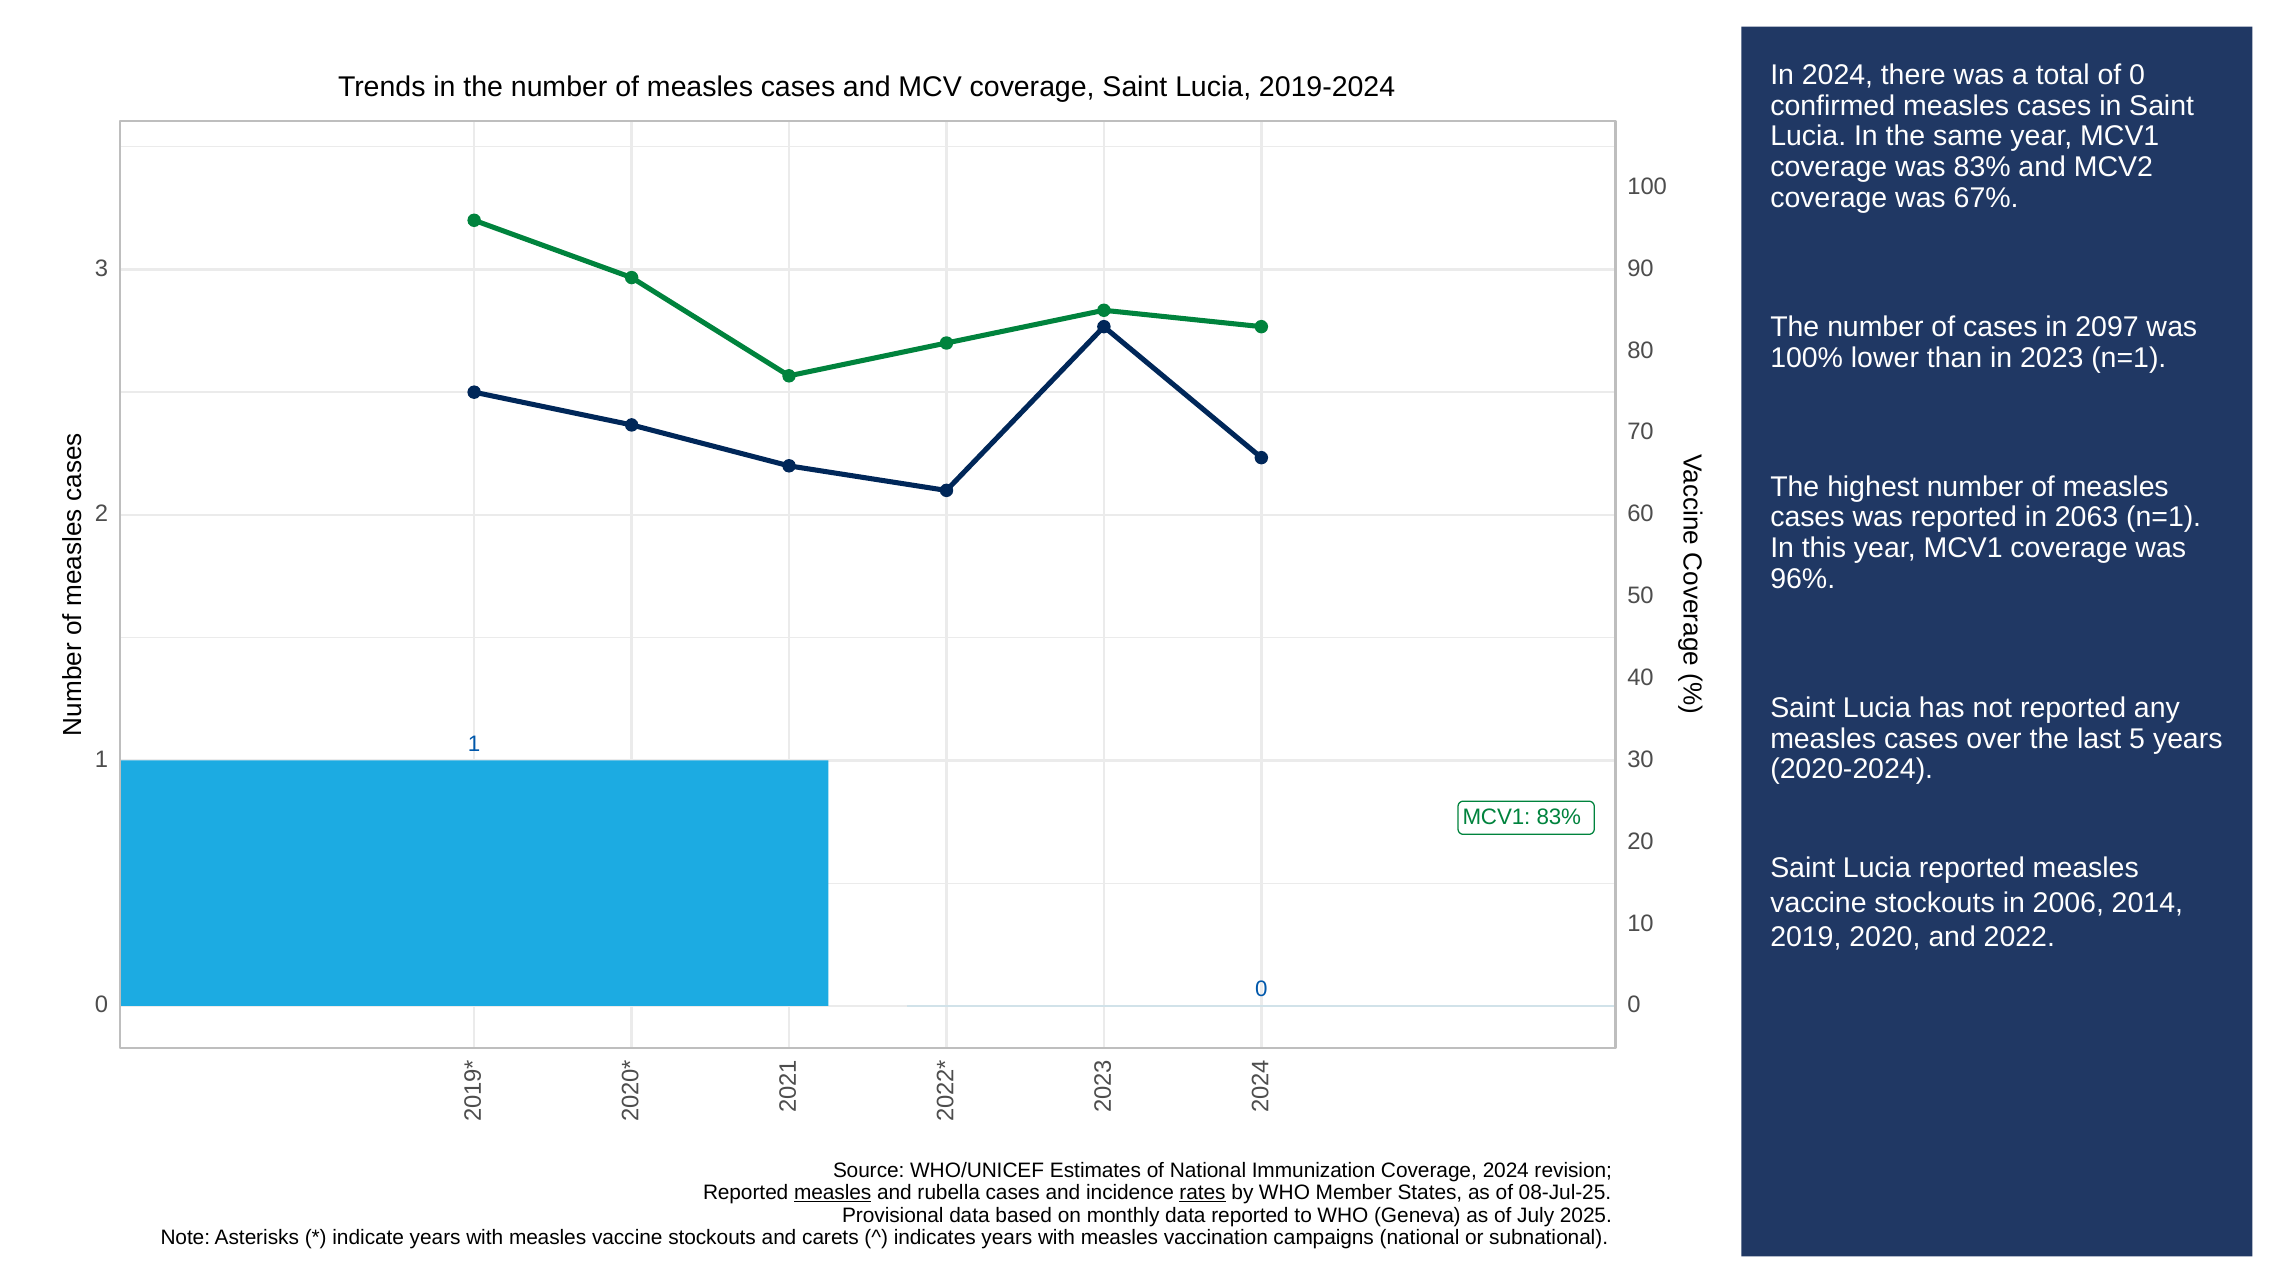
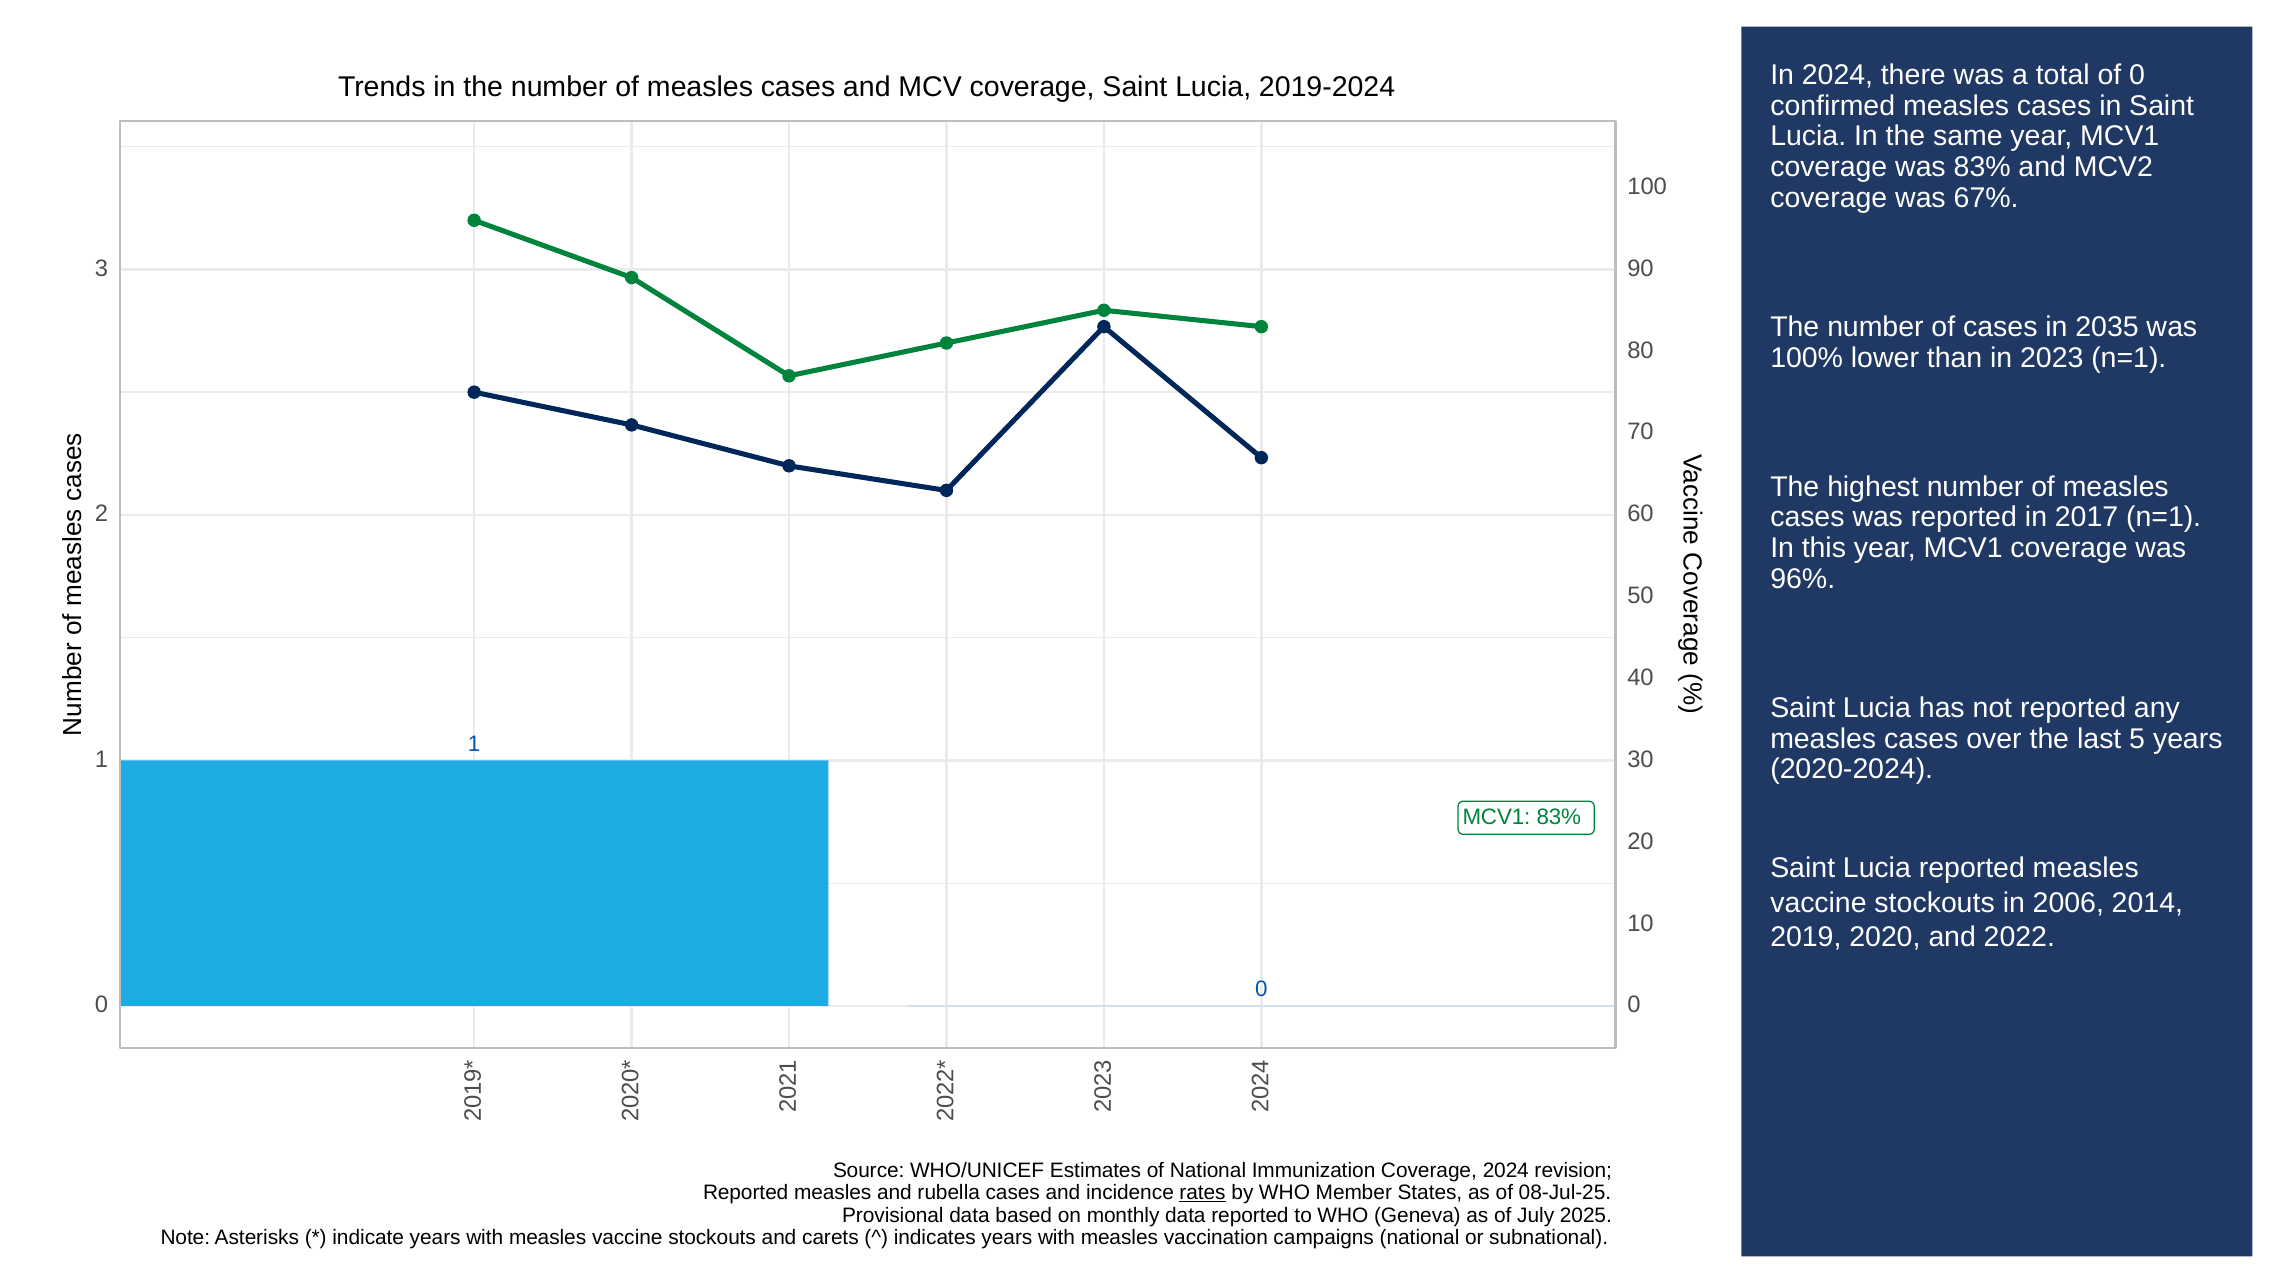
2097: 2097 -> 2035
2063: 2063 -> 2017
measles at (833, 1193) underline: present -> none
